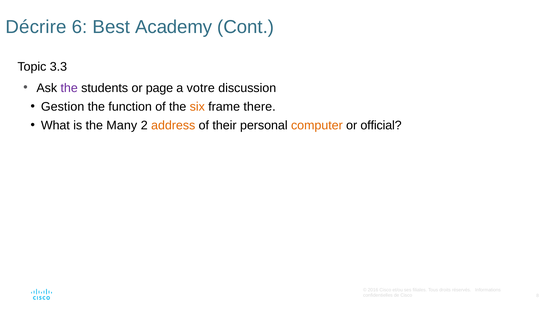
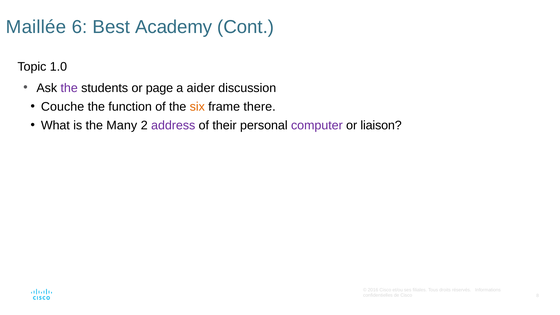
Décrire: Décrire -> Maillée
3.3: 3.3 -> 1.0
votre: votre -> aider
Gestion: Gestion -> Couche
address colour: orange -> purple
computer colour: orange -> purple
official: official -> liaison
